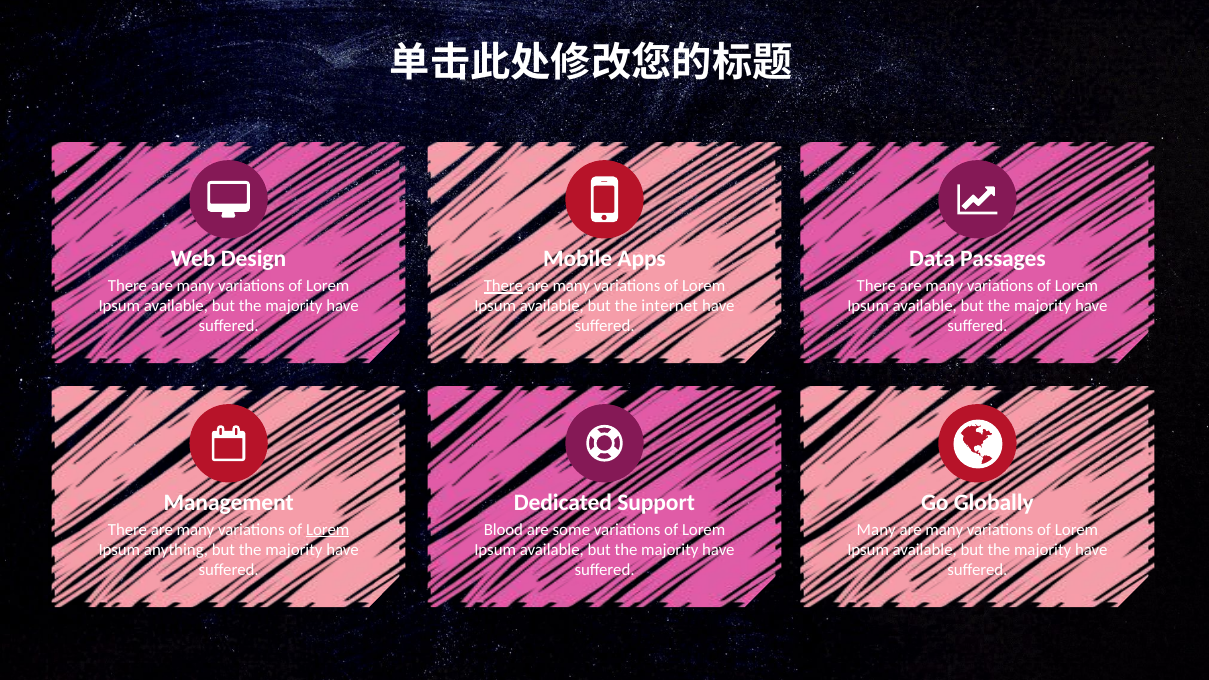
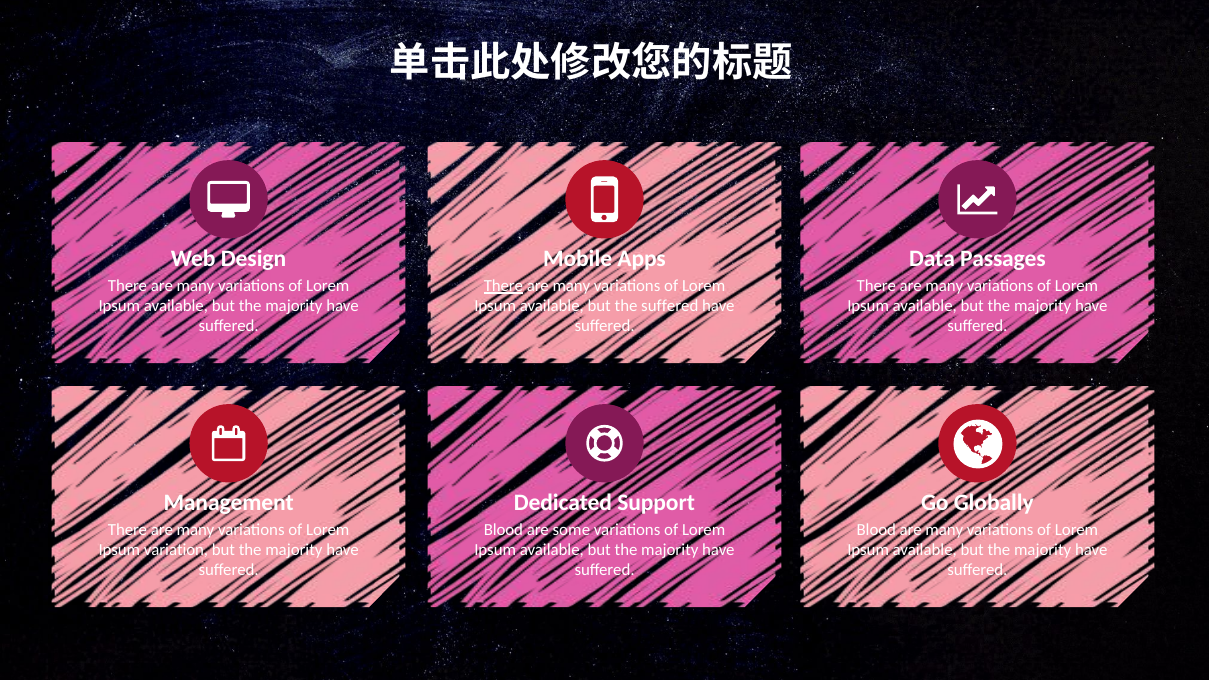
the internet: internet -> suffered
Lorem at (328, 530) underline: present -> none
Many at (876, 530): Many -> Blood
anything: anything -> variation
